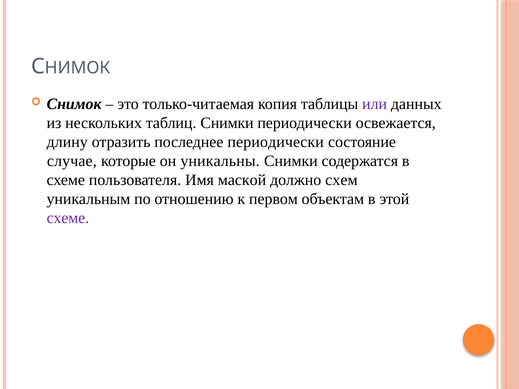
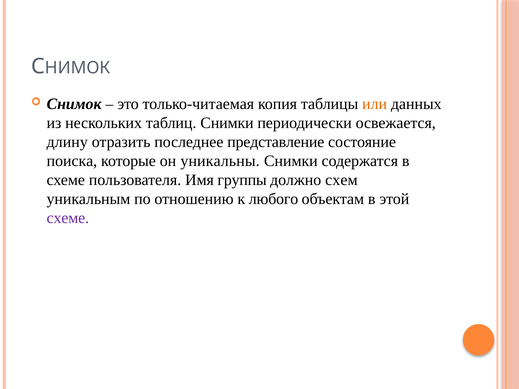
или colour: purple -> orange
последнее периодически: периодически -> представление
случае: случае -> поиска
маской: маской -> группы
первом: первом -> любого
